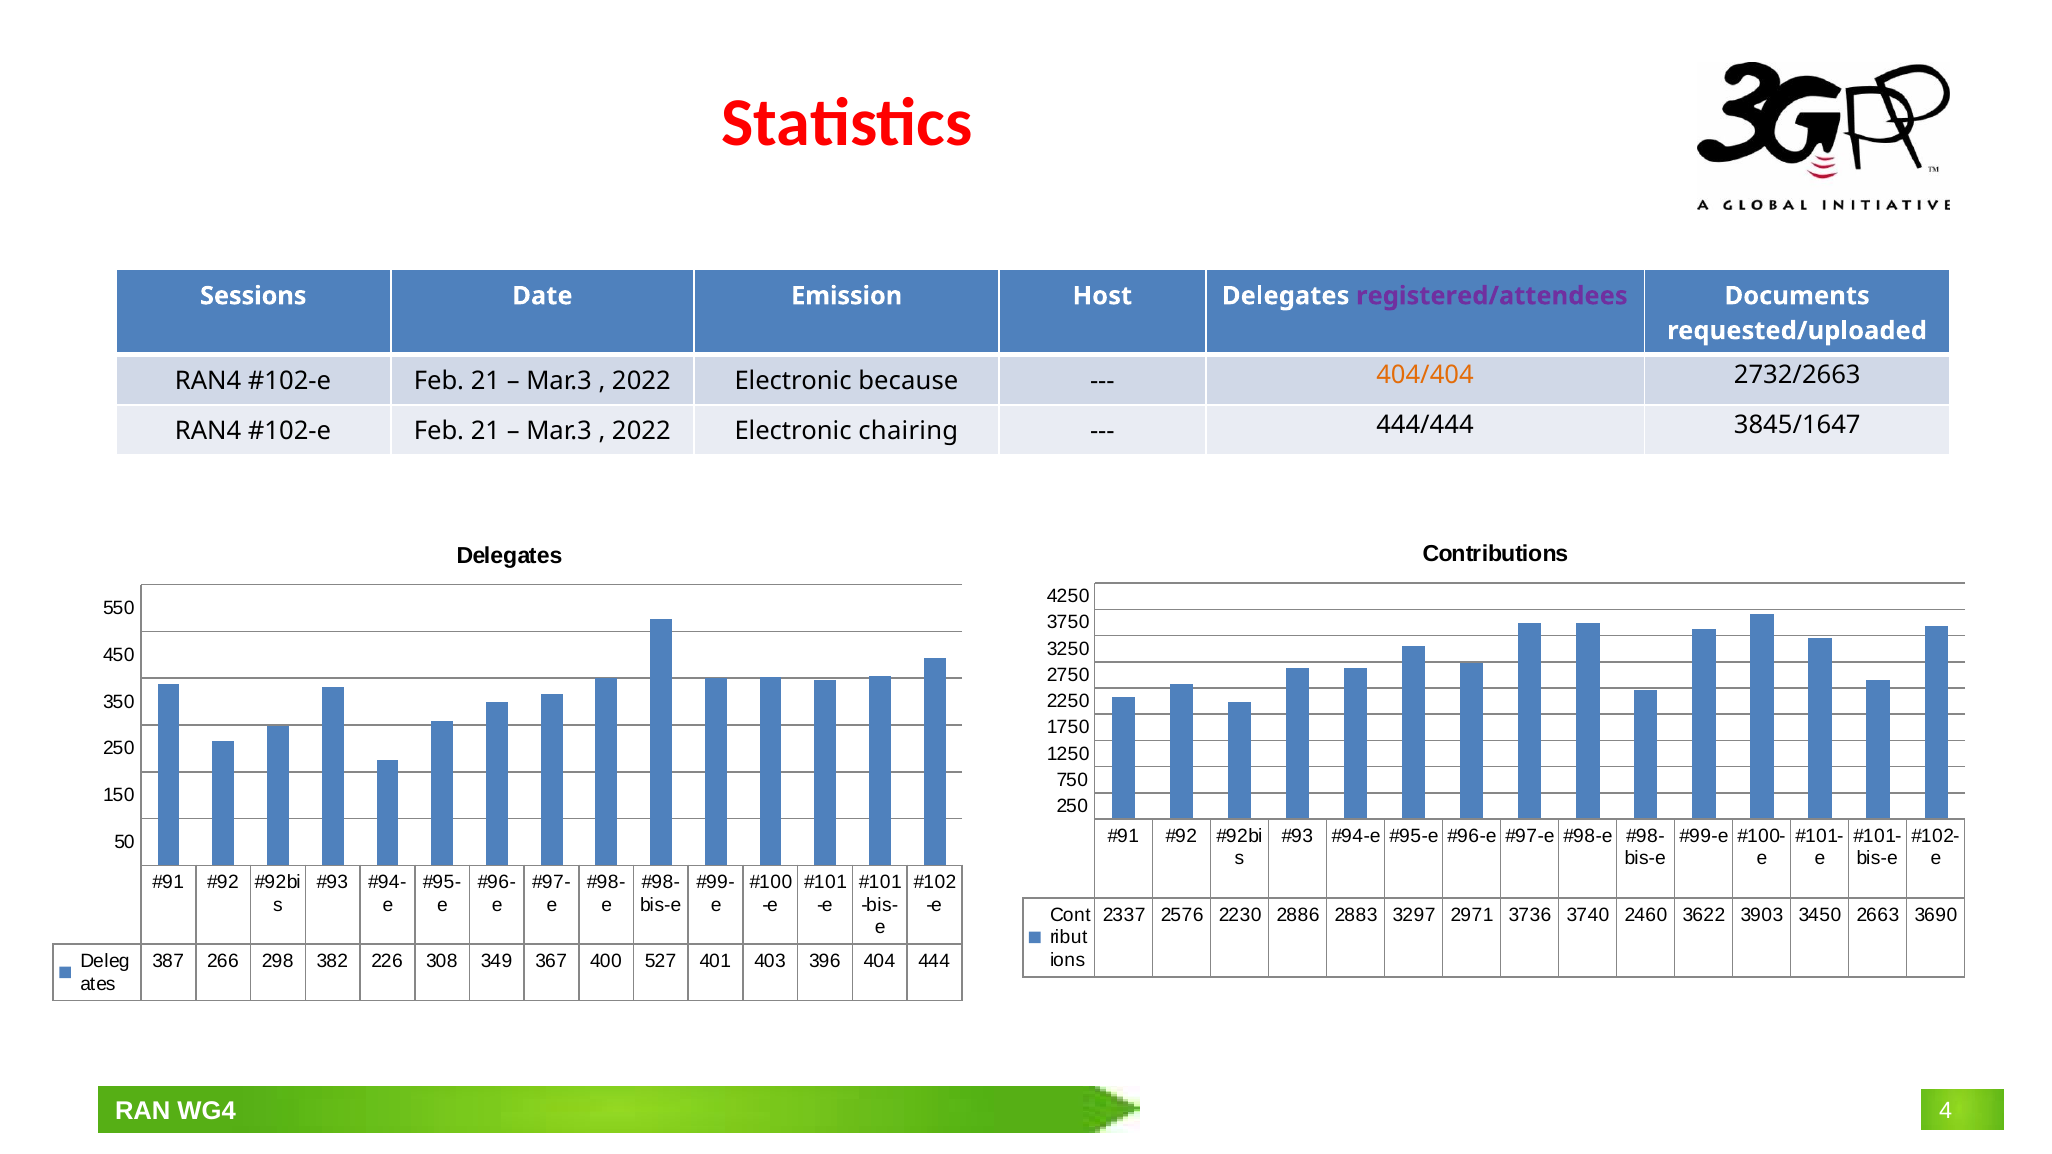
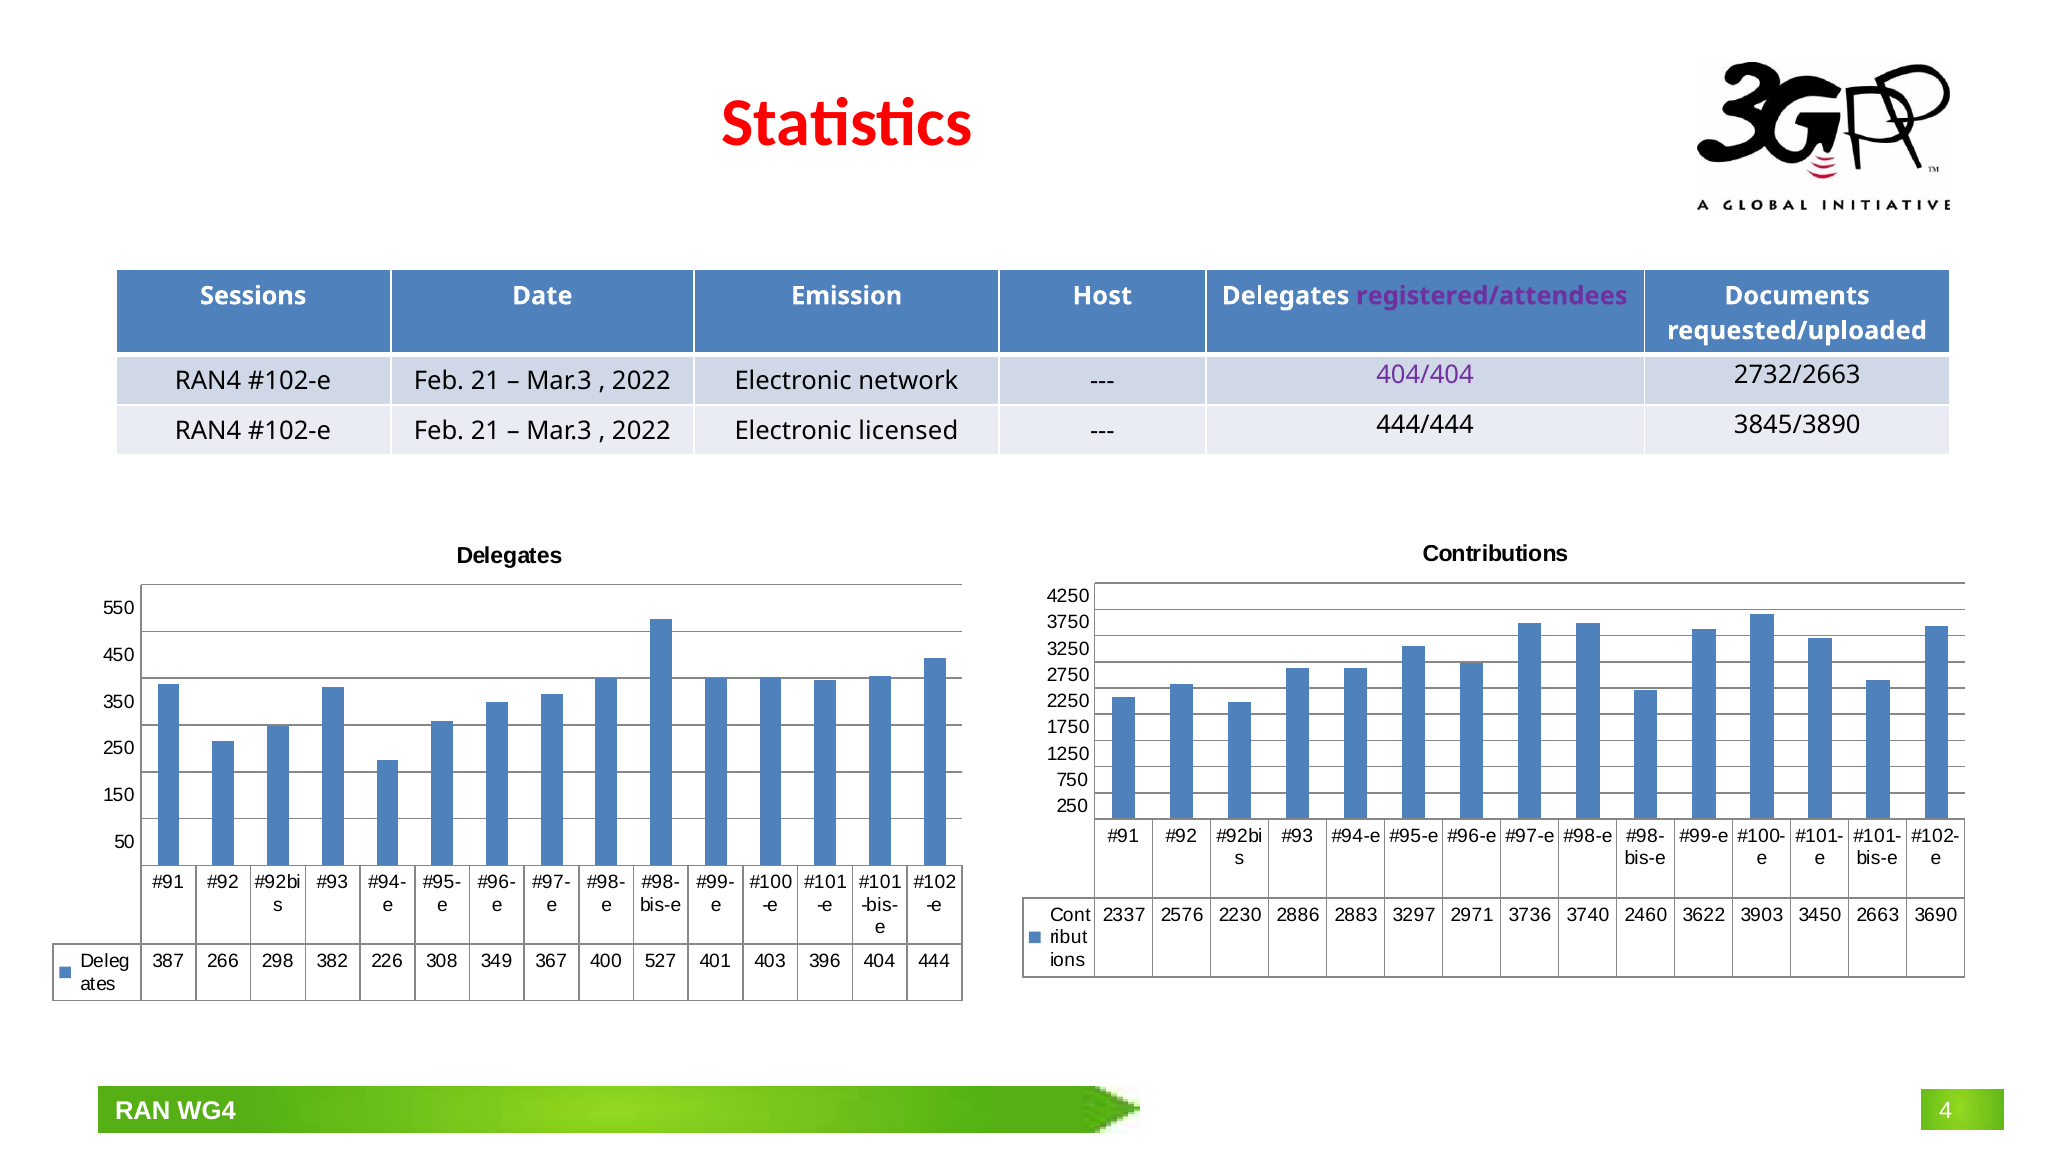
because: because -> network
404/404 colour: orange -> purple
chairing: chairing -> licensed
3845/1647: 3845/1647 -> 3845/3890
